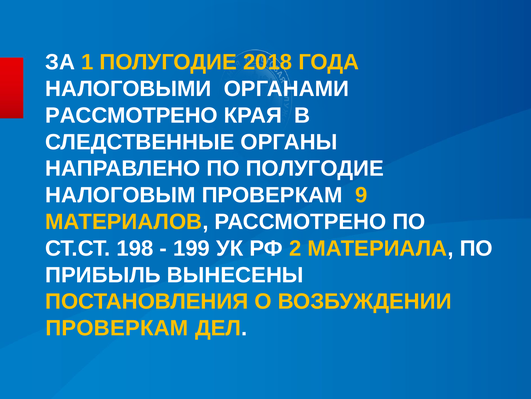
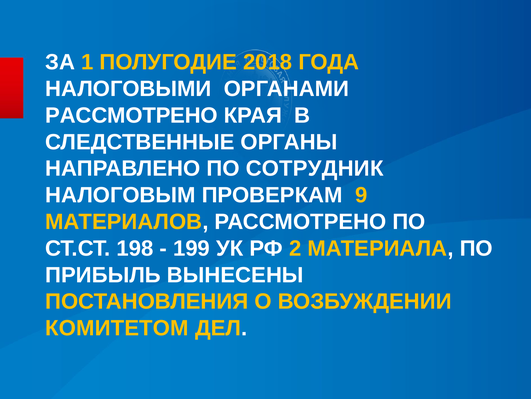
ПО ПОЛУГОДИЕ: ПОЛУГОДИЕ -> СОТРУДНИК
ПРОВЕРКАМ at (117, 328): ПРОВЕРКАМ -> КОМИТЕТОМ
